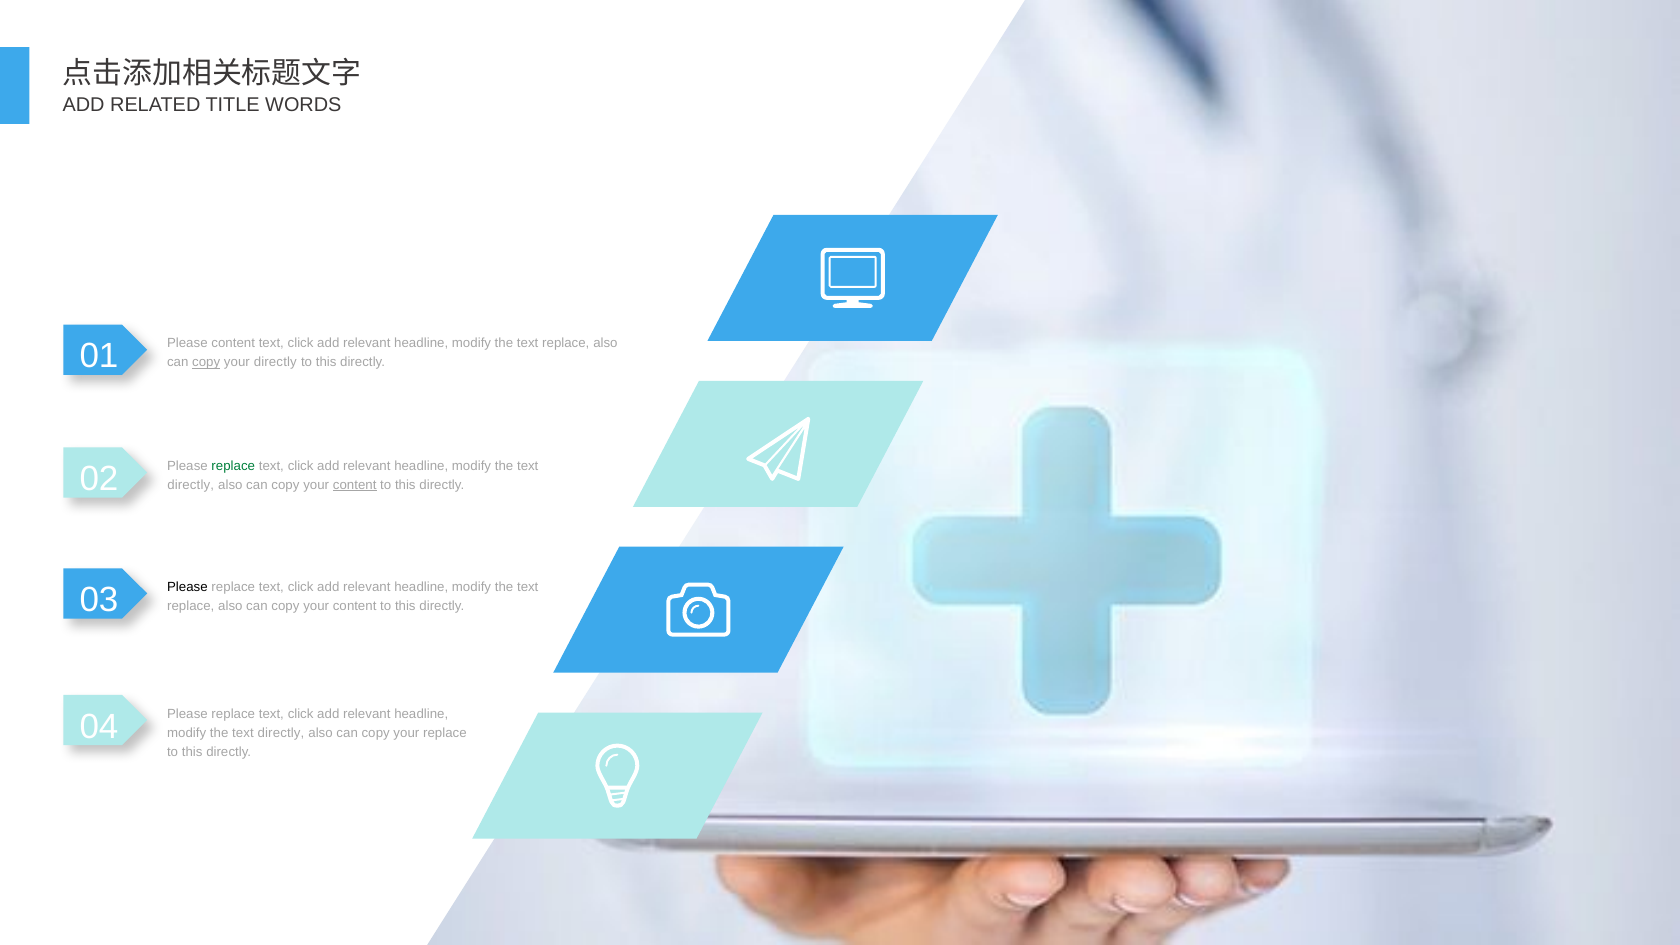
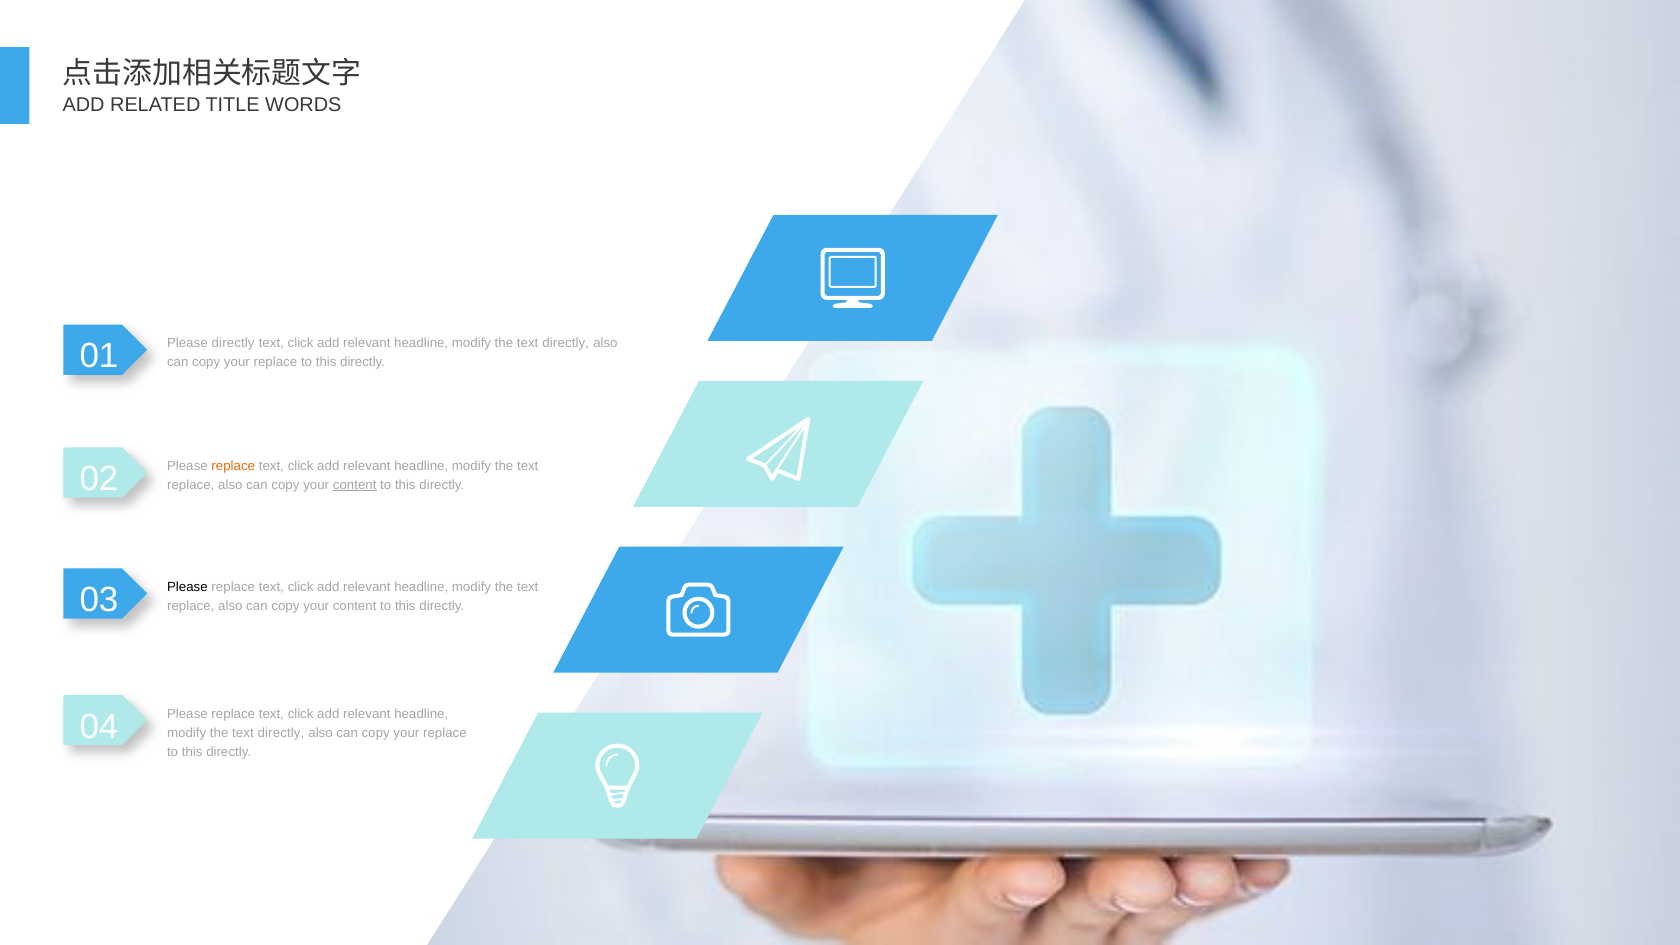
Please content: content -> directly
replace at (566, 343): replace -> directly
copy at (206, 362) underline: present -> none
directly at (275, 362): directly -> replace
replace at (233, 466) colour: green -> orange
directly at (191, 485): directly -> replace
